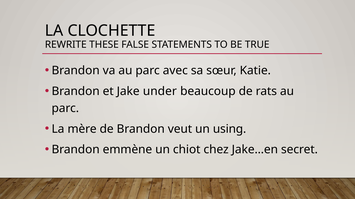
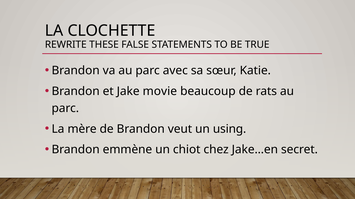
under: under -> movie
